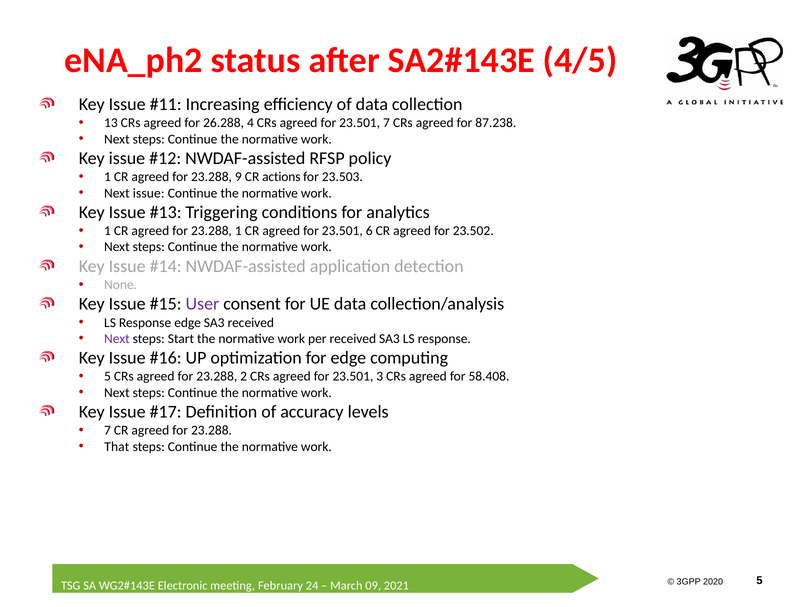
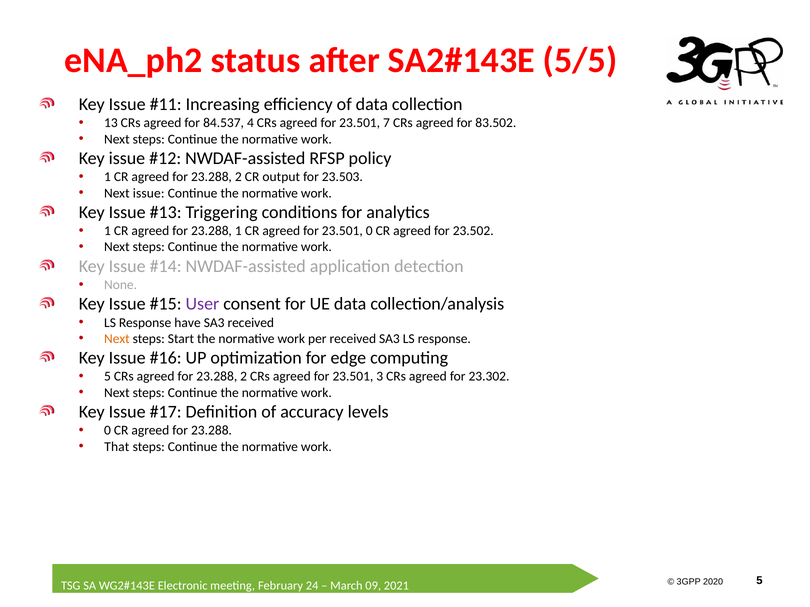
4/5: 4/5 -> 5/5
26.288: 26.288 -> 84.537
87.238: 87.238 -> 83.502
9 at (238, 177): 9 -> 2
actions: actions -> output
23.501 6: 6 -> 0
Response edge: edge -> have
Next at (117, 339) colour: purple -> orange
58.408: 58.408 -> 23.302
7 at (108, 431): 7 -> 0
